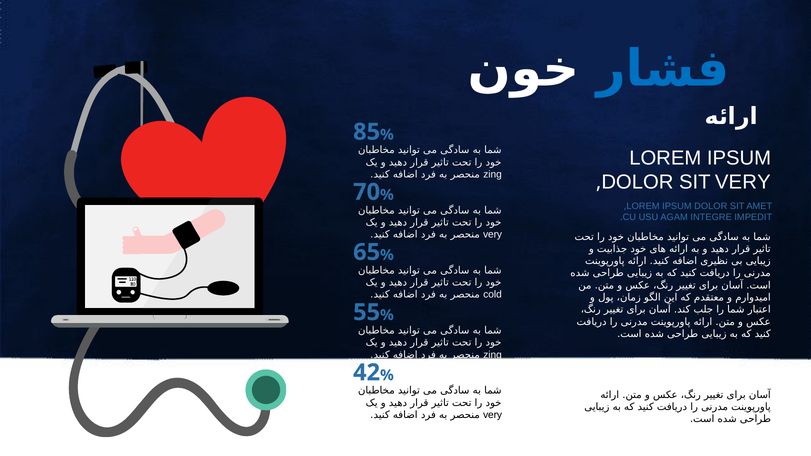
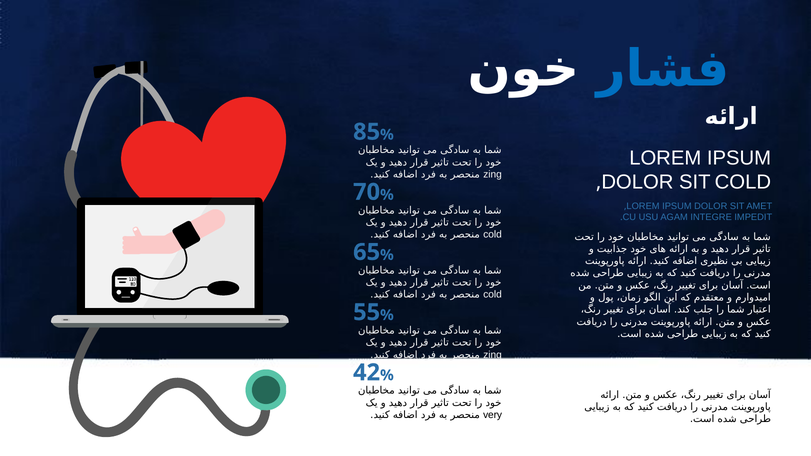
SIT VERY: VERY -> COLD
very at (493, 235): very -> cold
